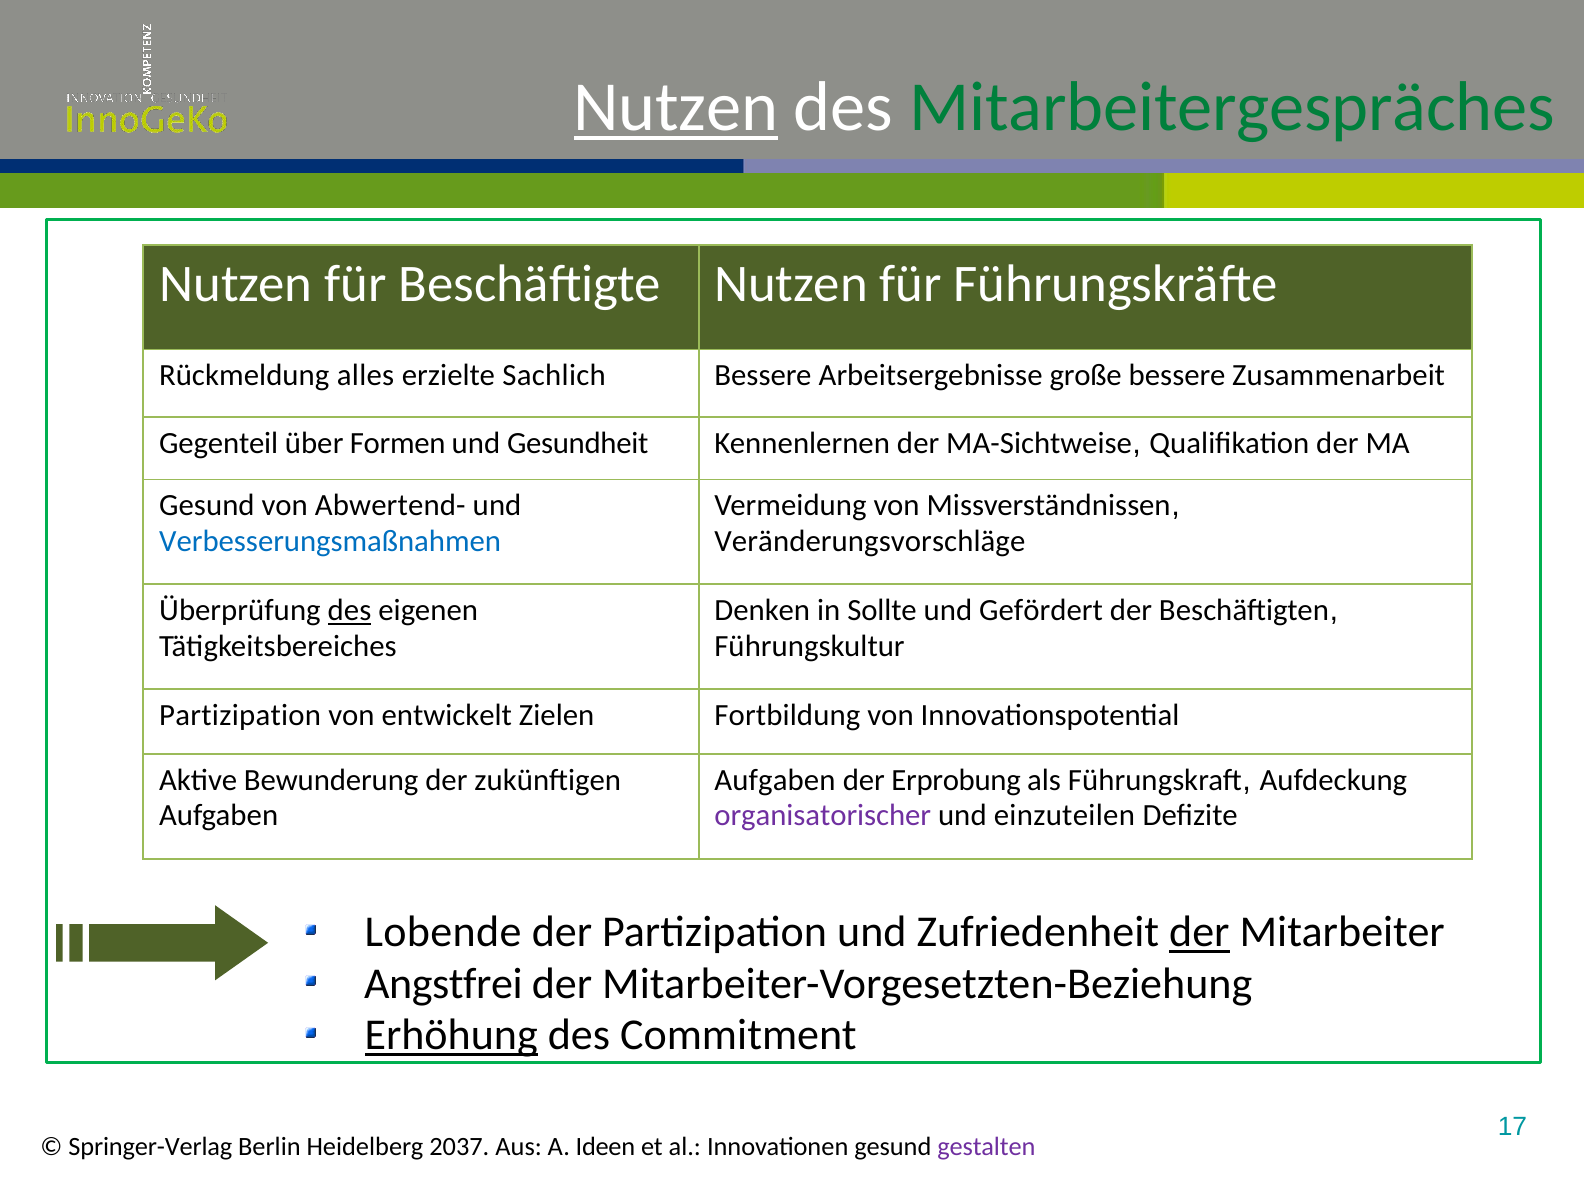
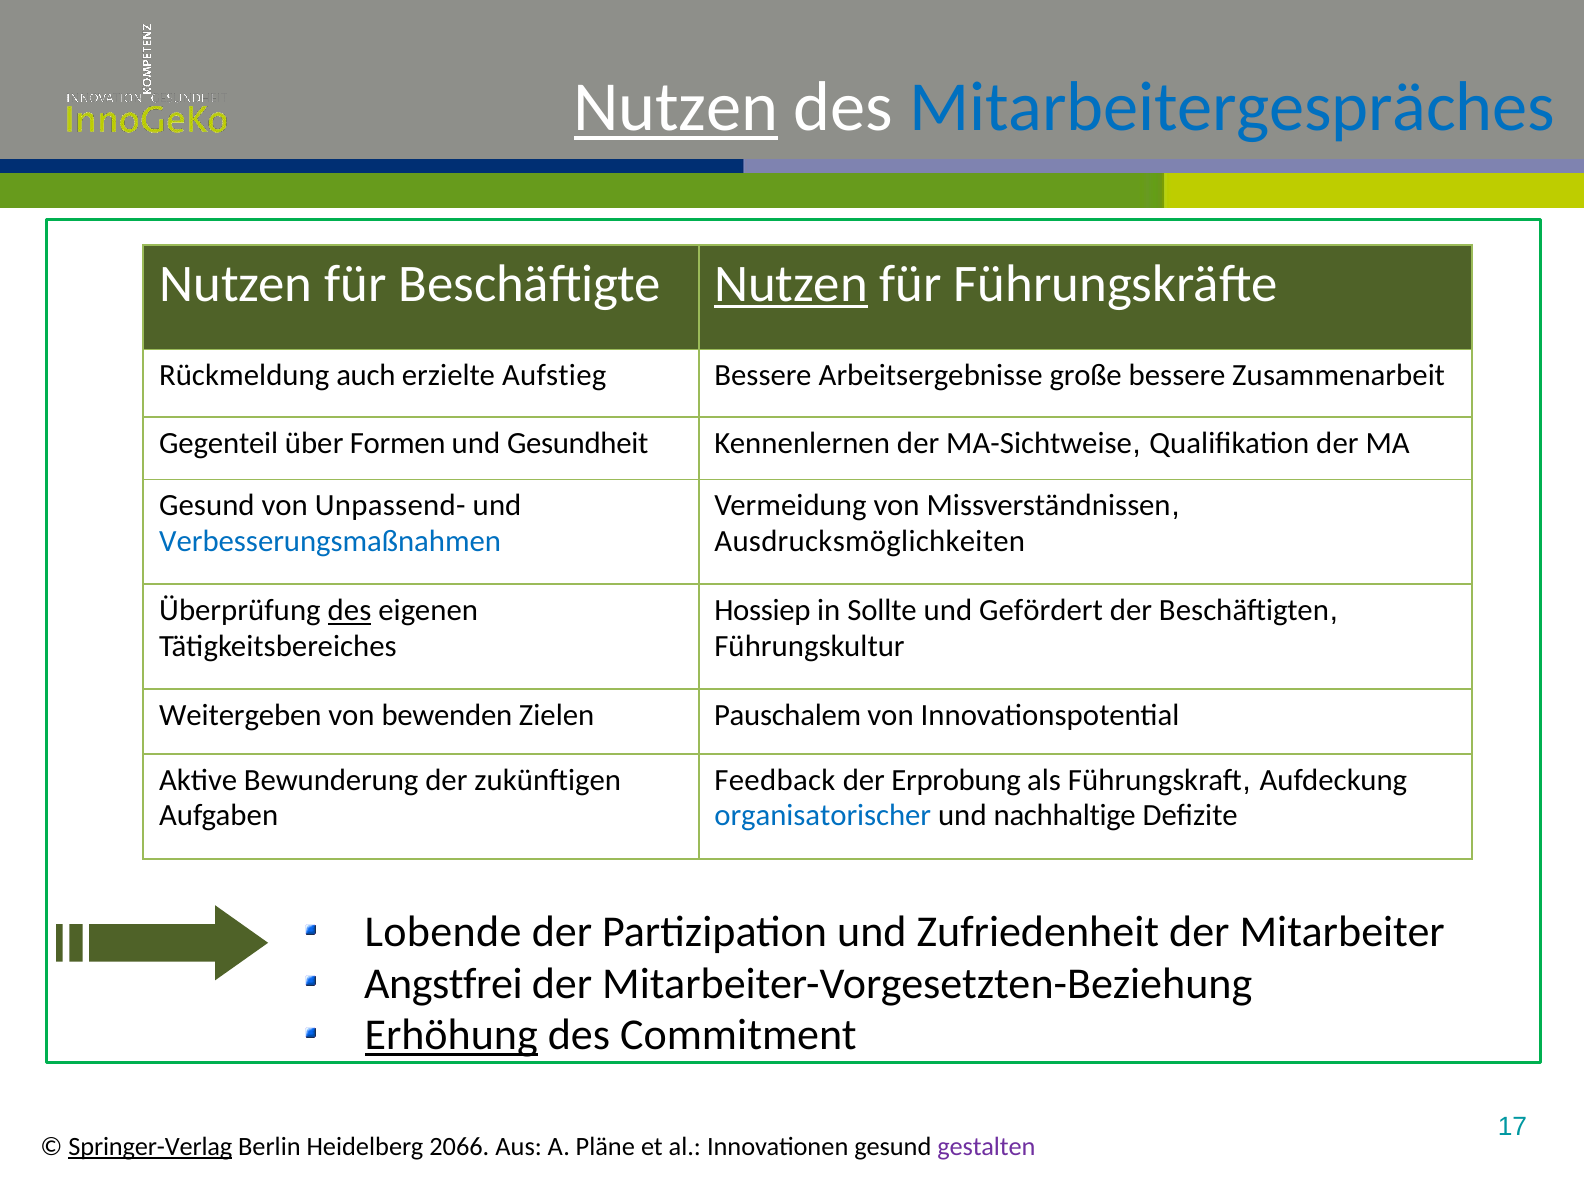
Mitarbeitergespräches colour: green -> blue
Nutzen at (791, 284) underline: none -> present
alles: alles -> auch
Sachlich: Sachlich -> Aufstieg
Abwertend-: Abwertend- -> Unpassend-
Veränderungsvorschläge: Veränderungsvorschläge -> Ausdrucksmöglichkeiten
Denken: Denken -> Hossiep
Partizipation at (240, 715): Partizipation -> Weitergeben
entwickelt: entwickelt -> bewenden
Fortbildung: Fortbildung -> Pauschalem
Aufgaben at (775, 780): Aufgaben -> Feedback
organisatorischer colour: purple -> blue
einzuteilen: einzuteilen -> nachhaltige
der at (1199, 932) underline: present -> none
Springer-Verlag underline: none -> present
2037: 2037 -> 2066
Ideen: Ideen -> Pläne
